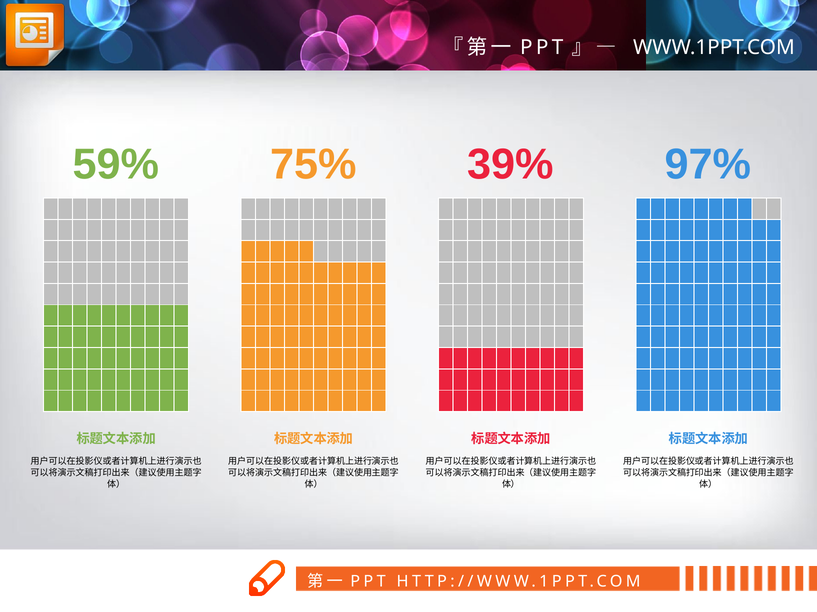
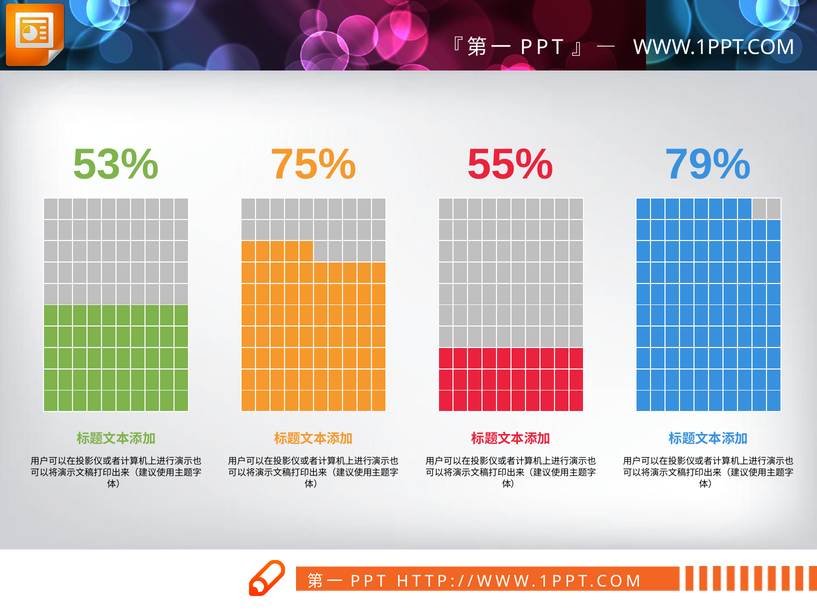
59%: 59% -> 53%
39%: 39% -> 55%
97%: 97% -> 79%
